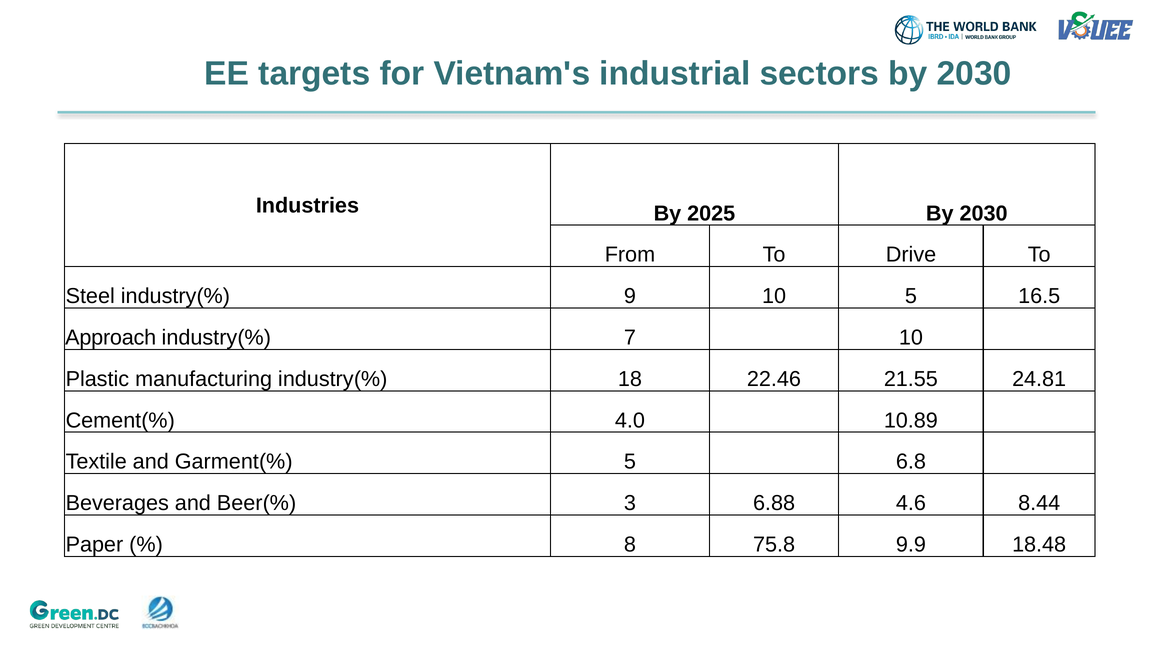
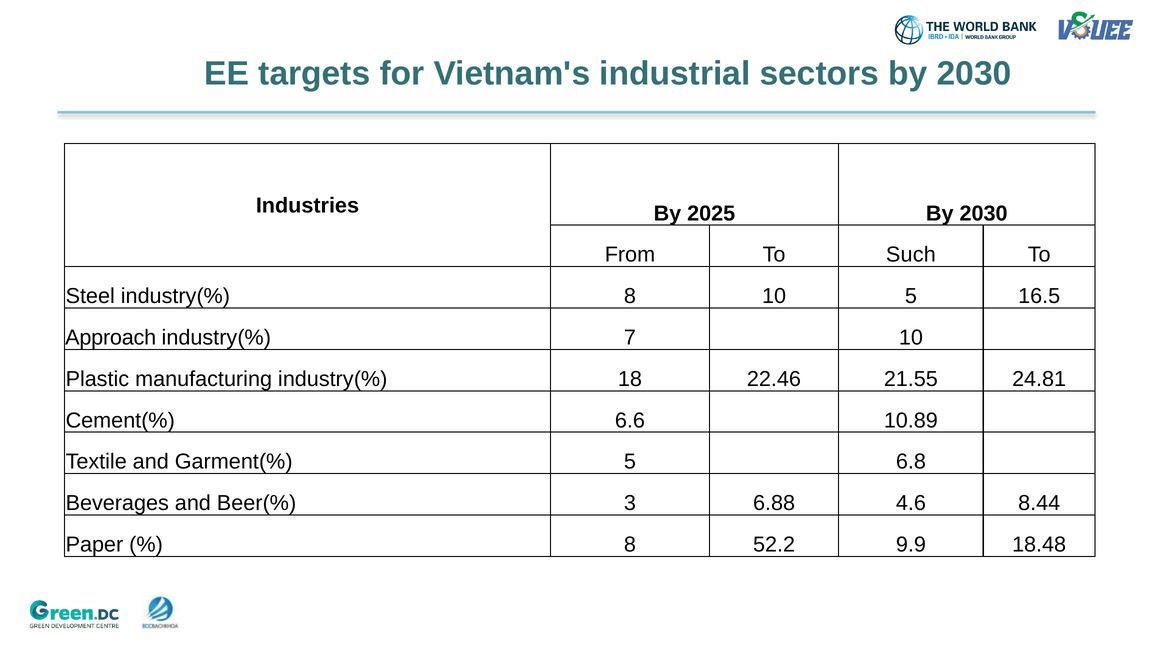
Drive: Drive -> Such
industry(% 9: 9 -> 8
4.0: 4.0 -> 6.6
75.8: 75.8 -> 52.2
